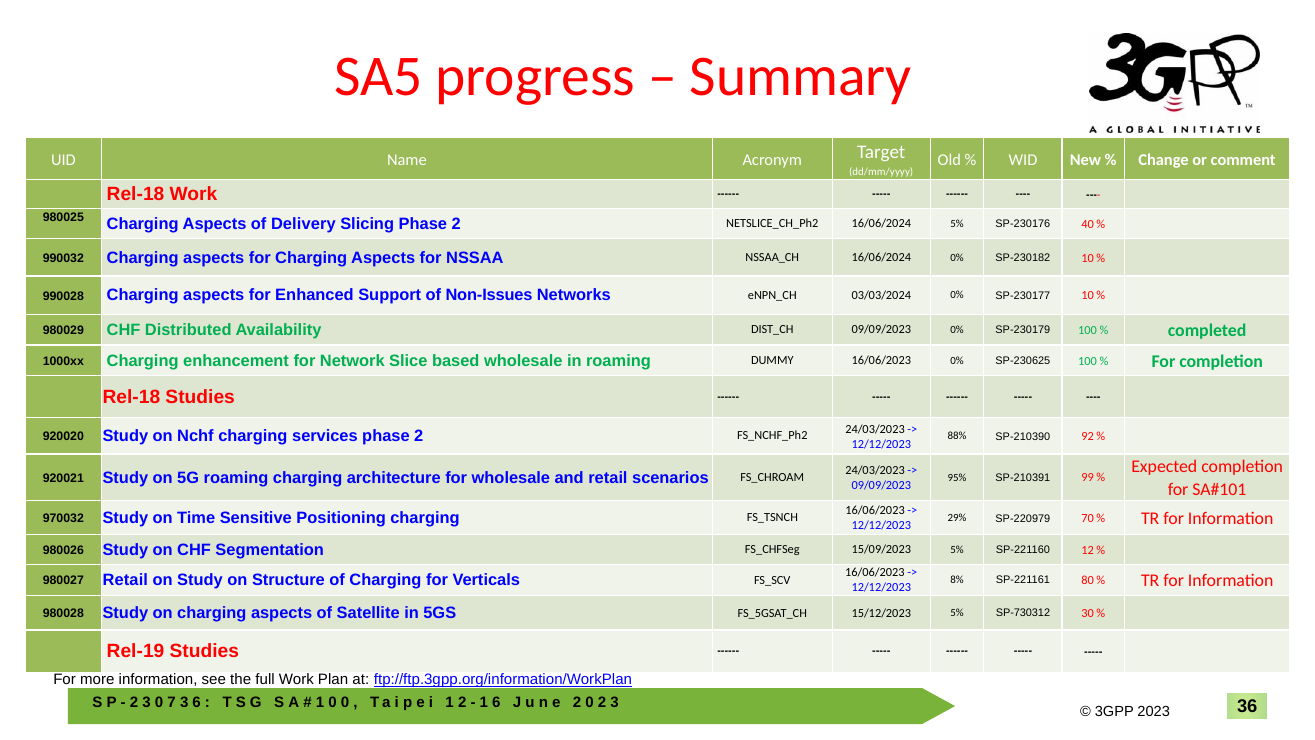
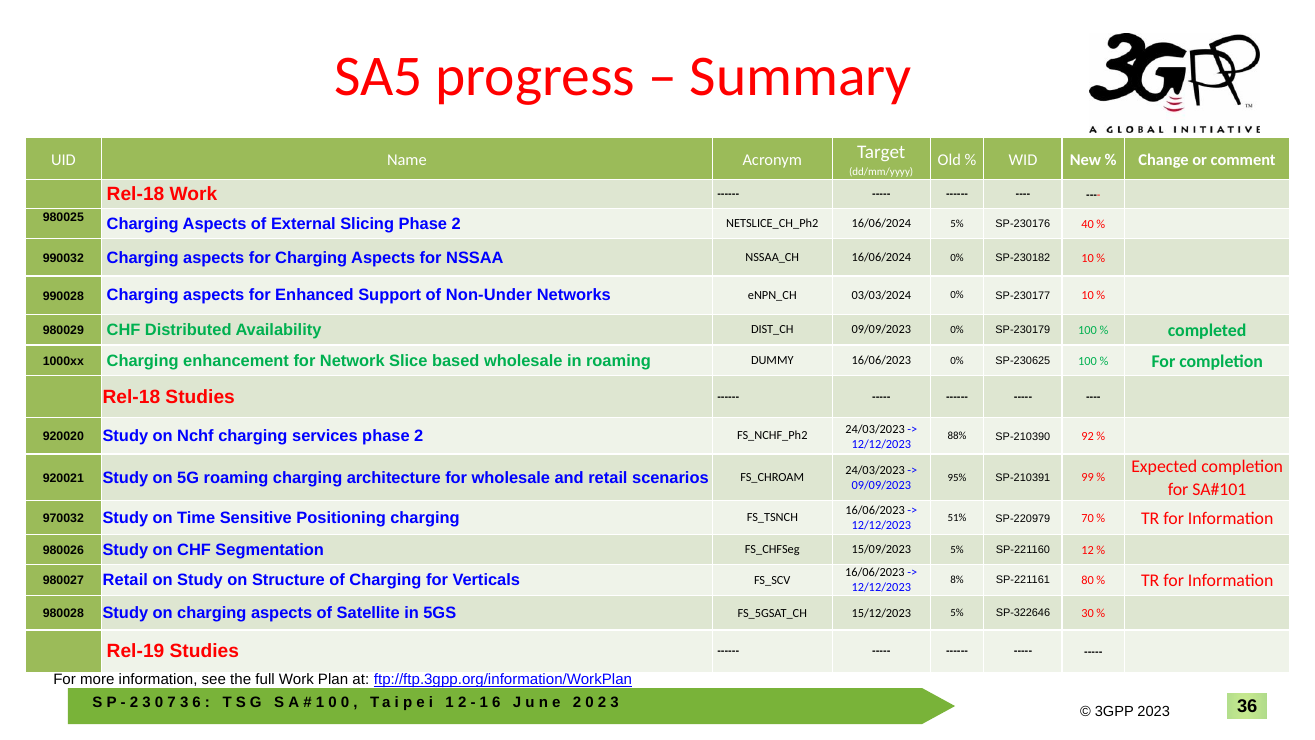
Delivery: Delivery -> External
Non-Issues: Non-Issues -> Non-Under
29%: 29% -> 51%
SP-730312: SP-730312 -> SP-322646
